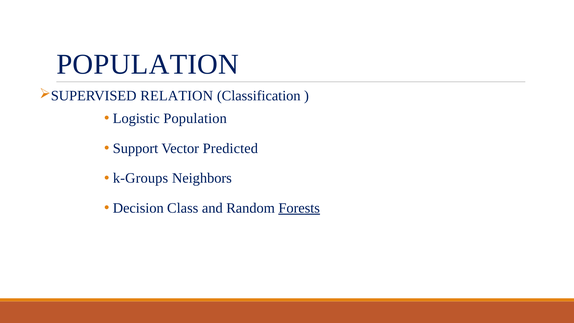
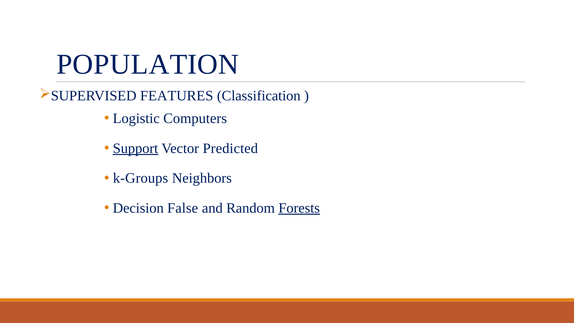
RELATION: RELATION -> FEATURES
Logistic Population: Population -> Computers
Support underline: none -> present
Class: Class -> False
